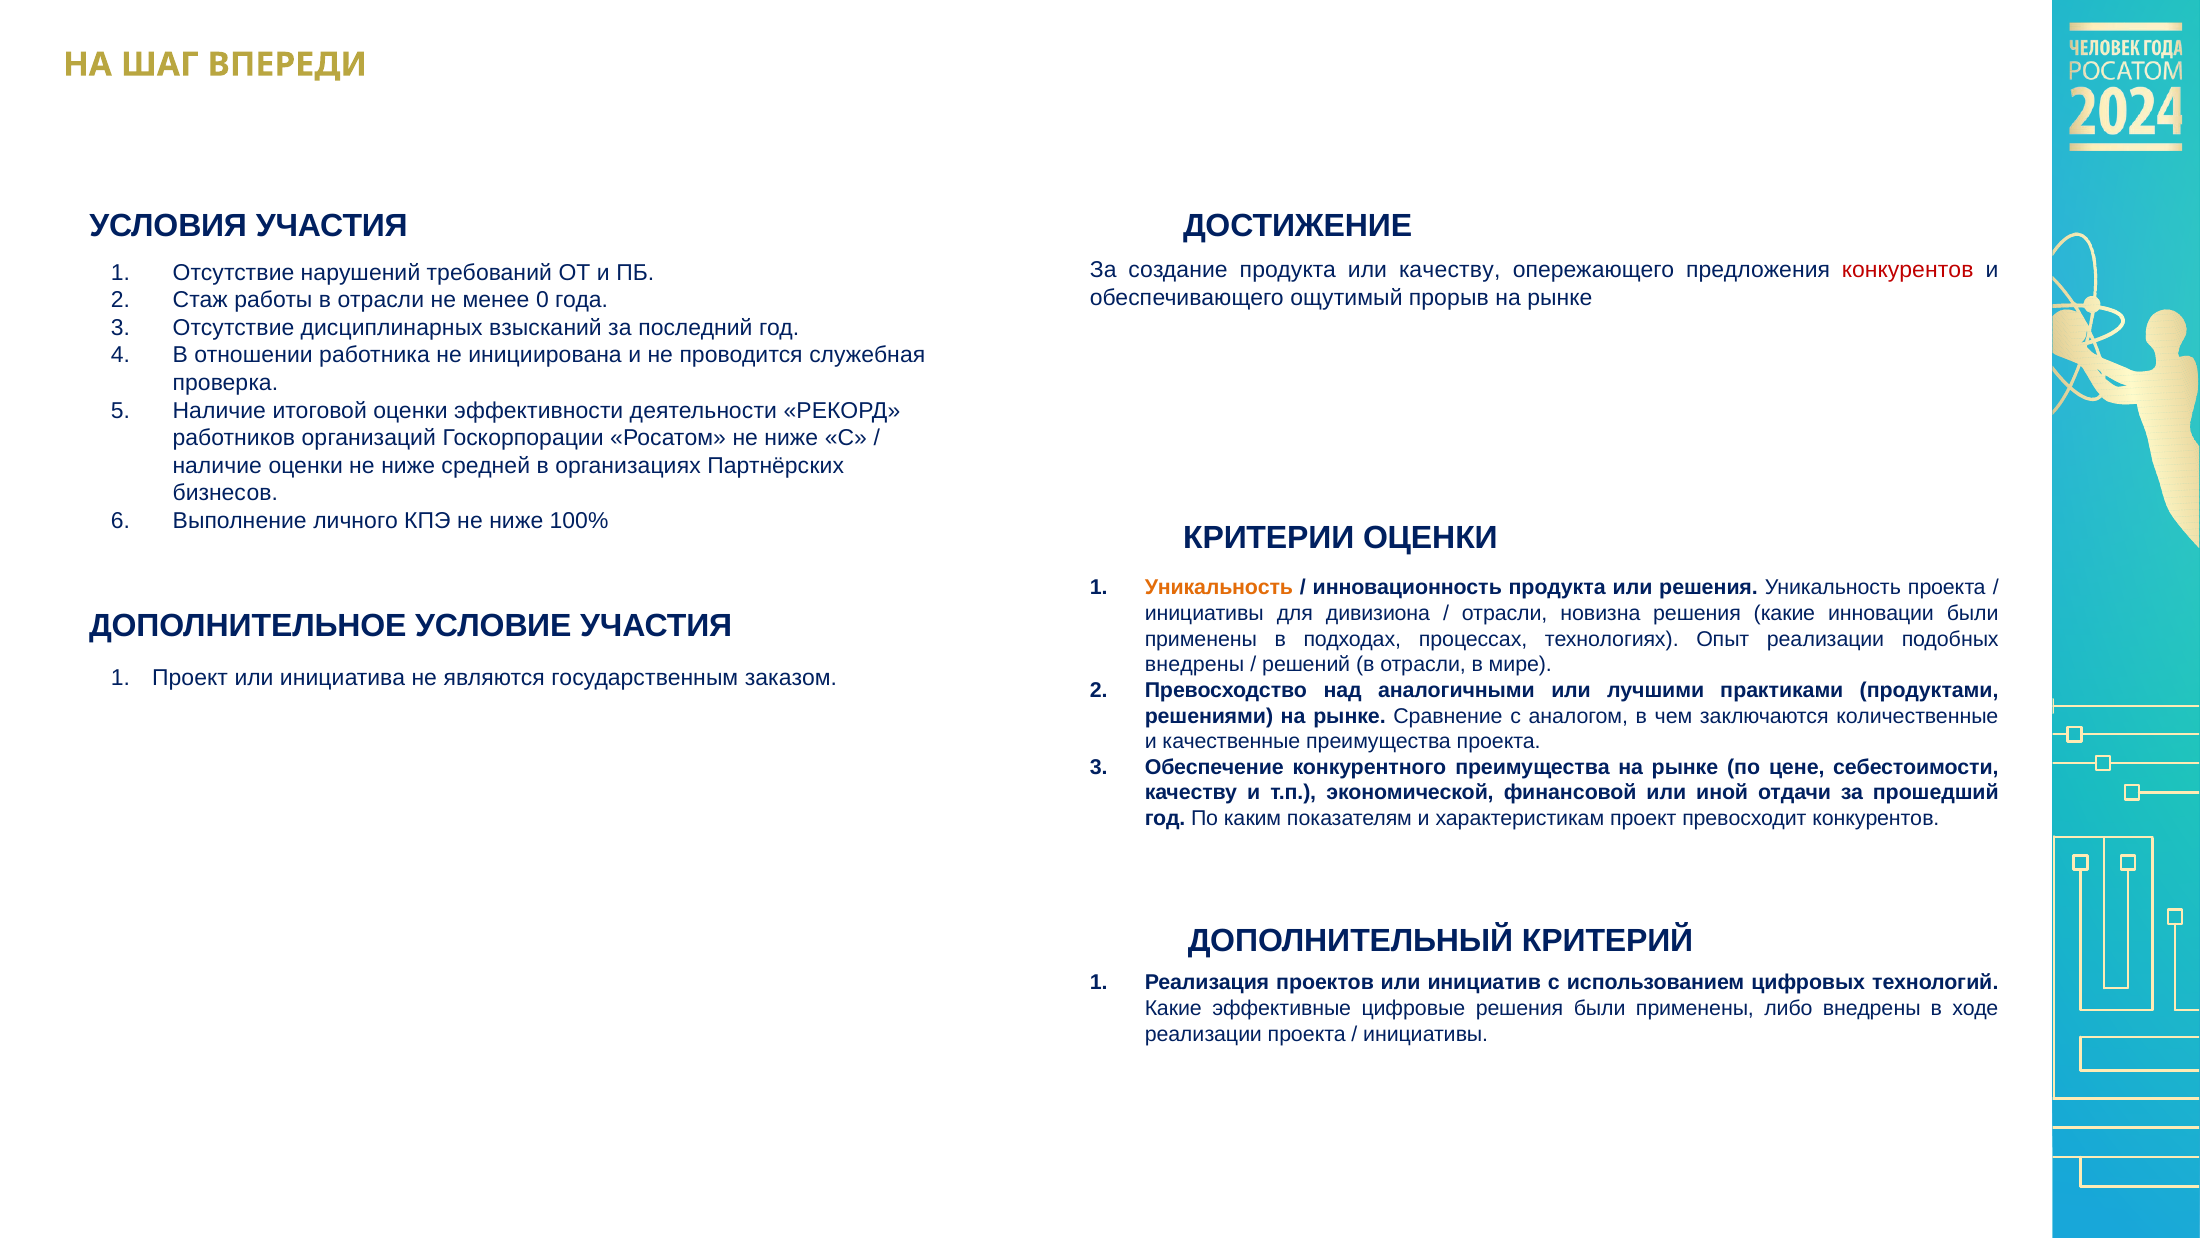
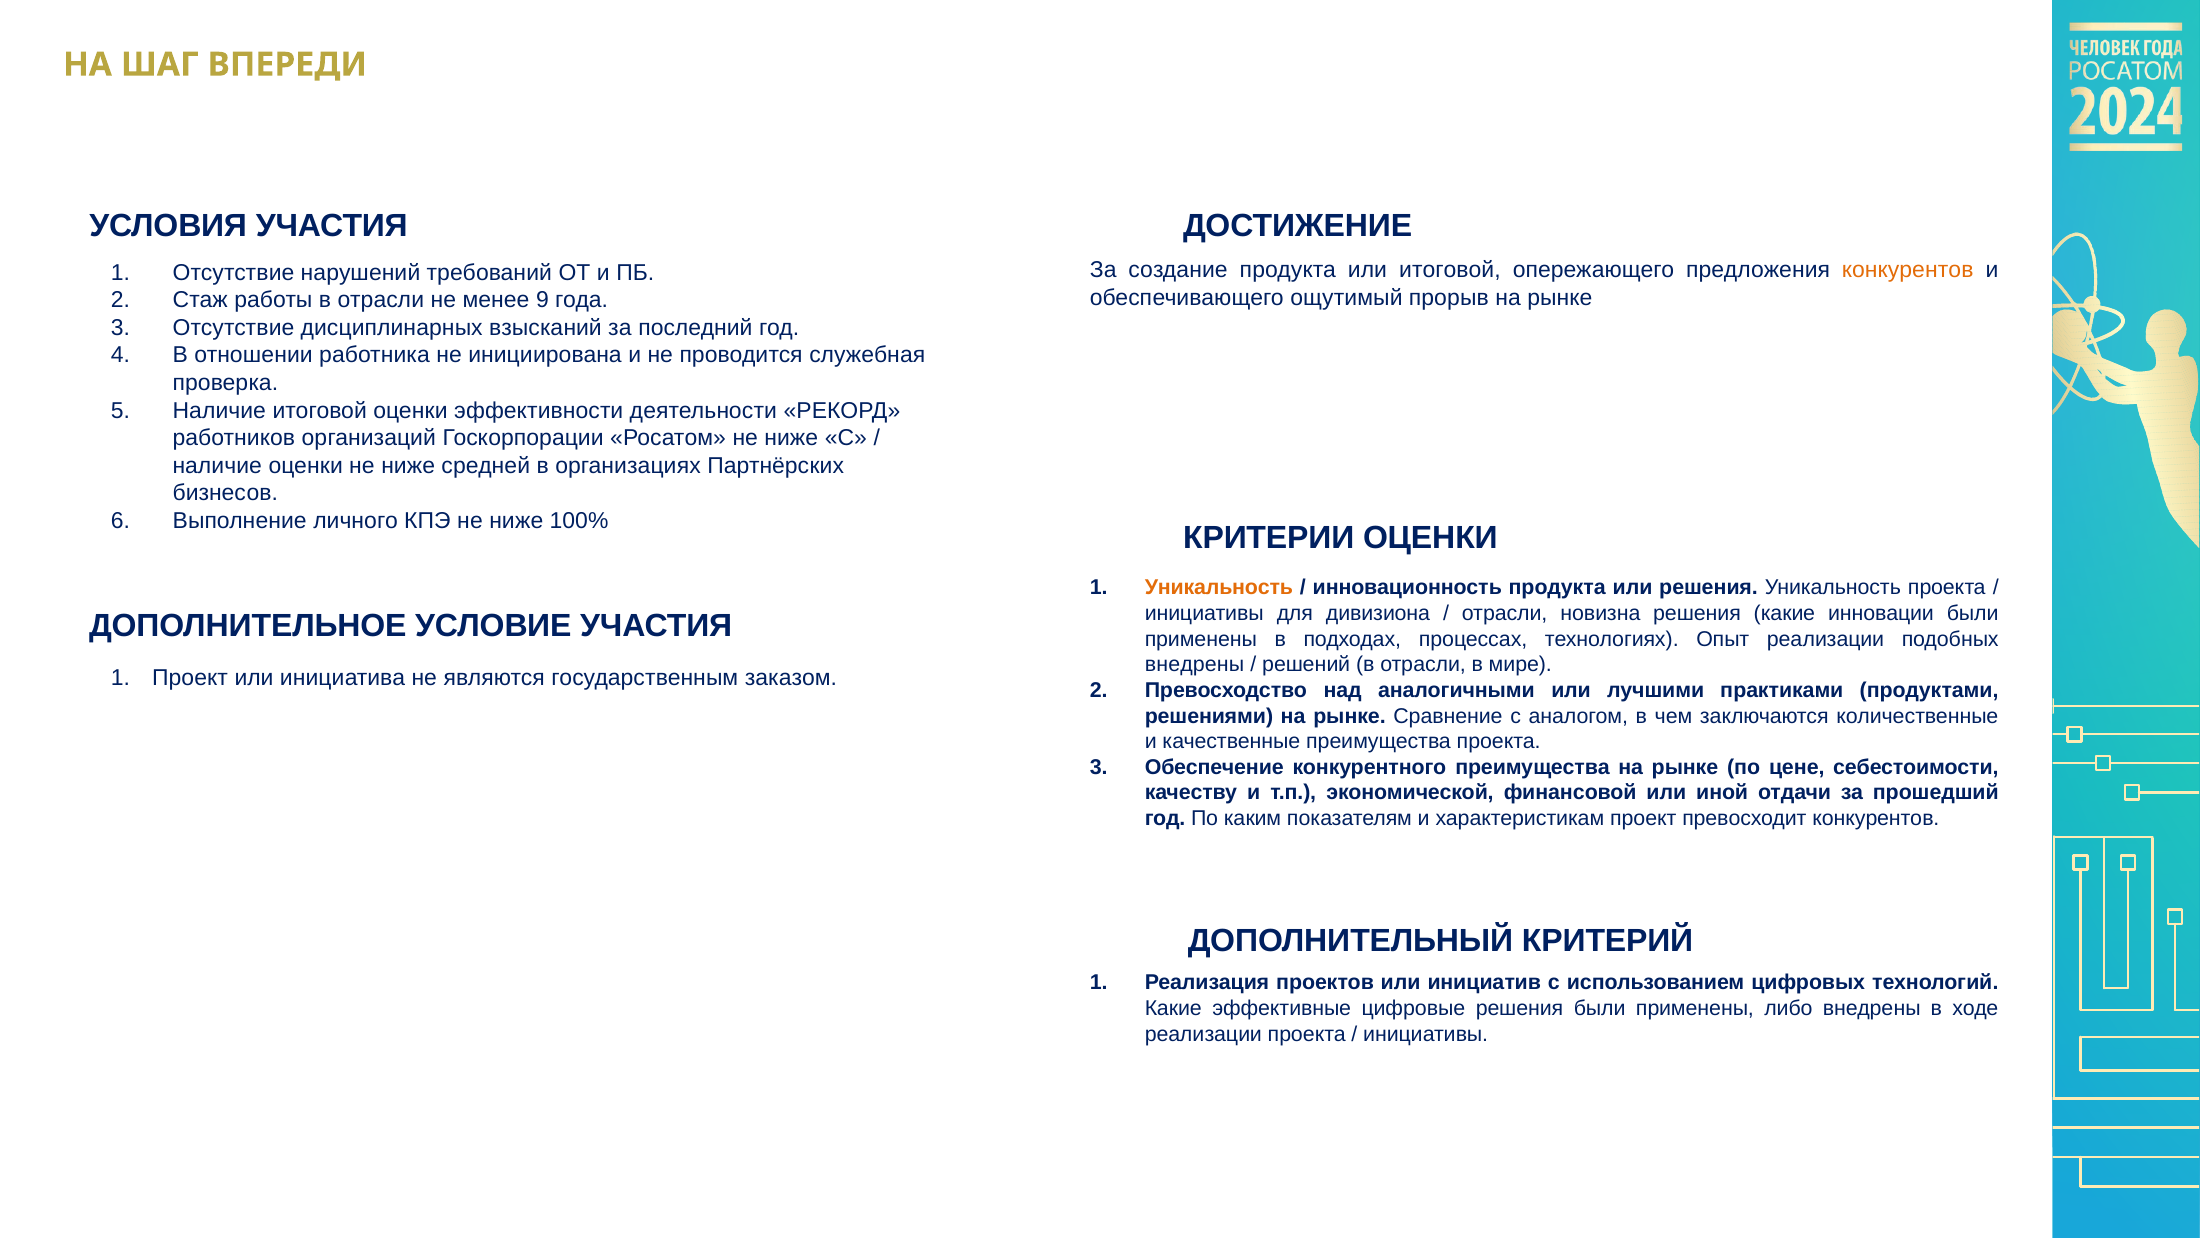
или качеству: качеству -> итоговой
конкурентов at (1908, 270) colour: red -> orange
0: 0 -> 9
